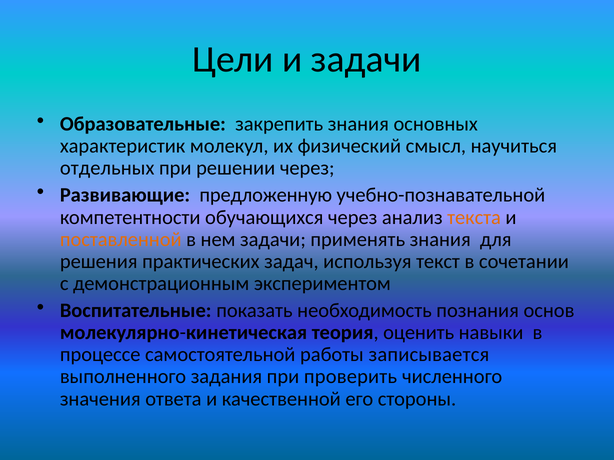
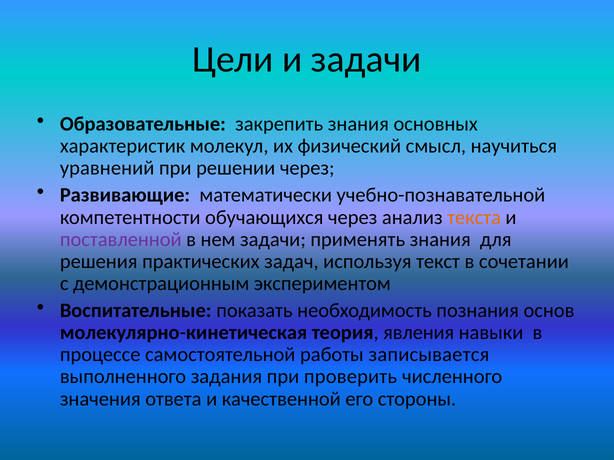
отдельных: отдельных -> уравнений
предложенную: предложенную -> математически
поставленной colour: orange -> purple
оценить: оценить -> явления
